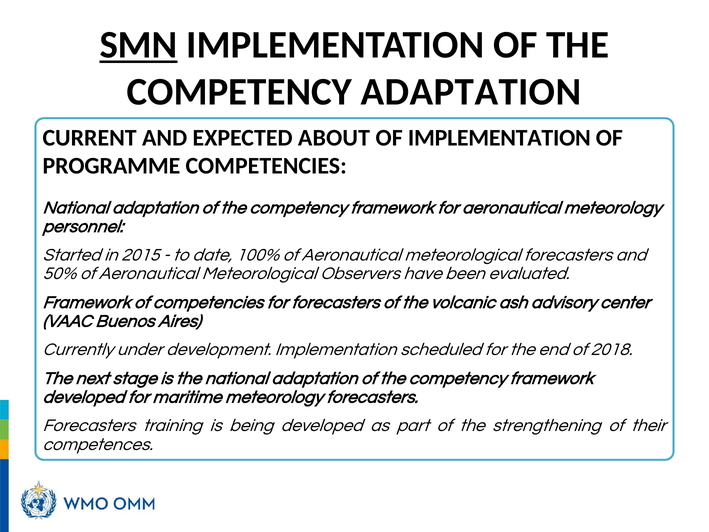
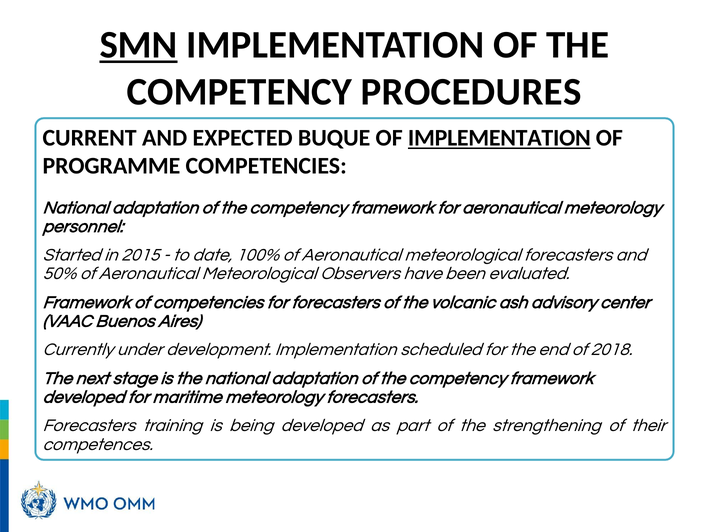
COMPETENCY ADAPTATION: ADAPTATION -> PROCEDURES
ABOUT: ABOUT -> BUQUE
IMPLEMENTATION at (499, 138) underline: none -> present
